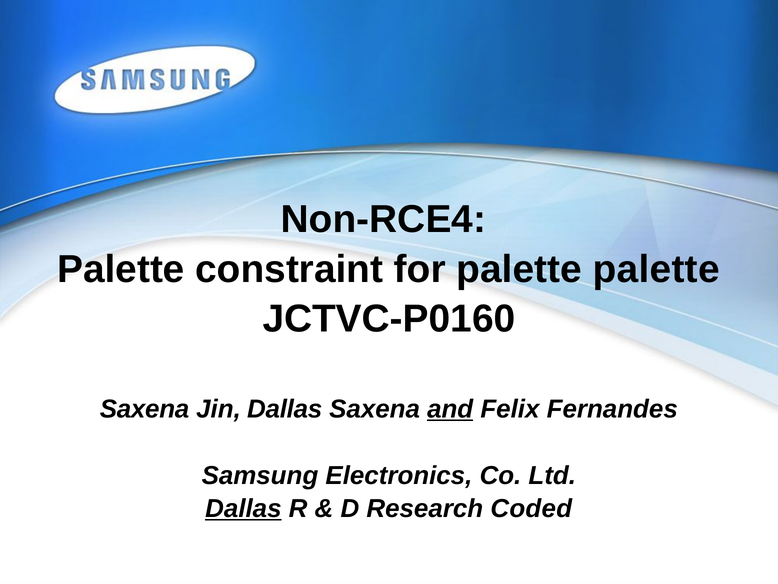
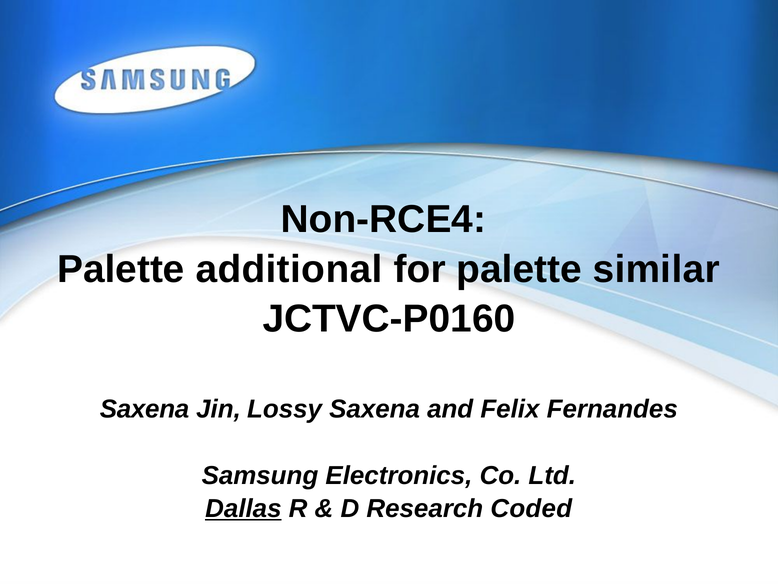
constraint: constraint -> additional
palette palette: palette -> similar
Jin Dallas: Dallas -> Lossy
and underline: present -> none
